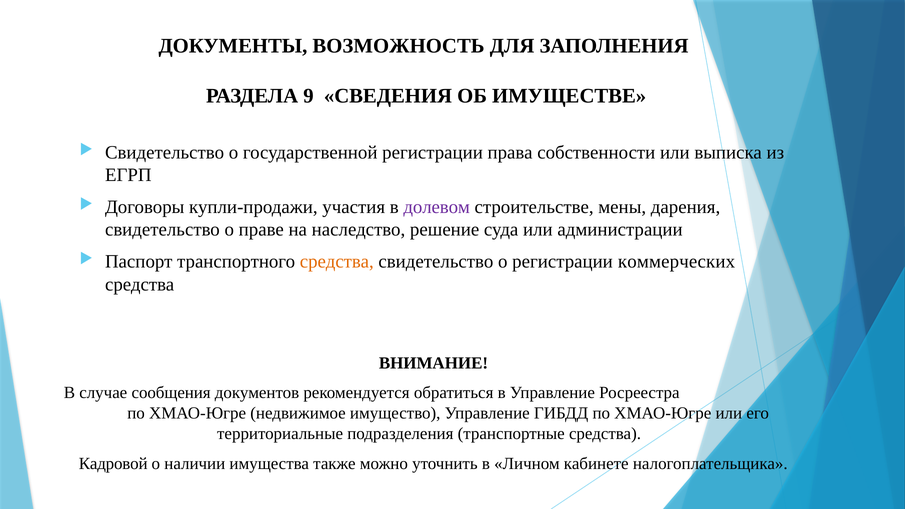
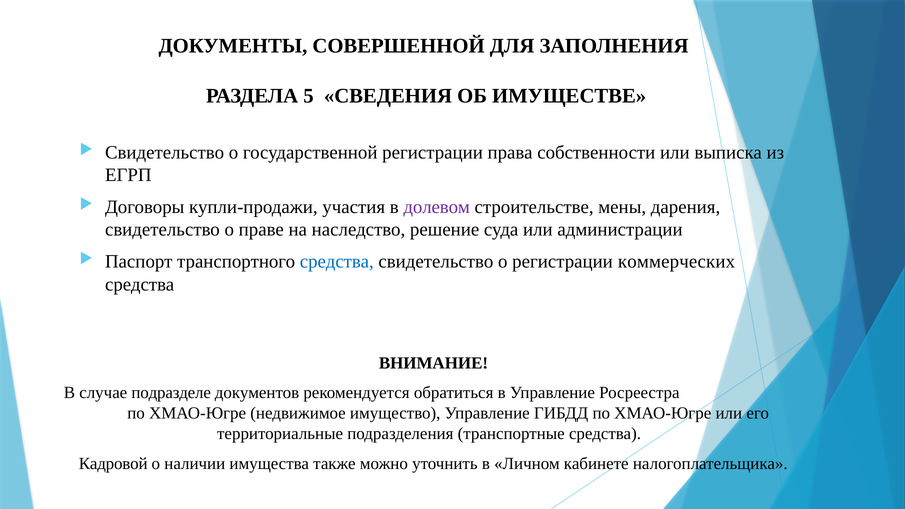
ВОЗМОЖНОСТЬ: ВОЗМОЖНОСТЬ -> СОВЕРШЕННОЙ
9: 9 -> 5
средства at (337, 262) colour: orange -> blue
сообщения: сообщения -> подразделе
